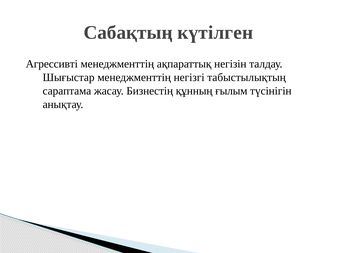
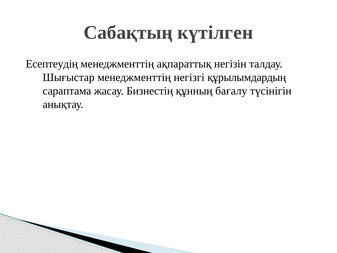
Агрессивті: Агрессивті -> Есептеудің
табыстылықтың: табыстылықтың -> құрылымдардың
ғылым: ғылым -> бағалу
